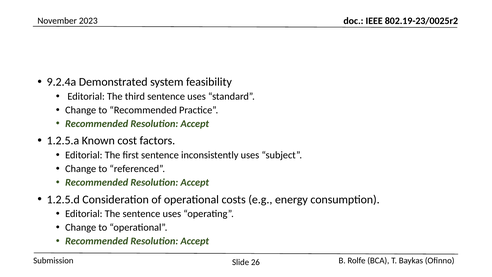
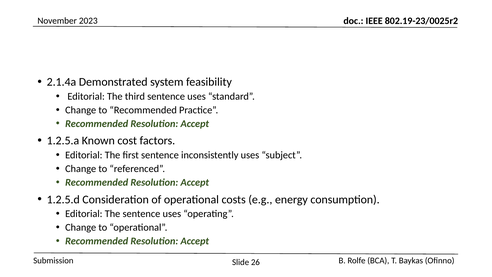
9.2.4a: 9.2.4a -> 2.1.4a
